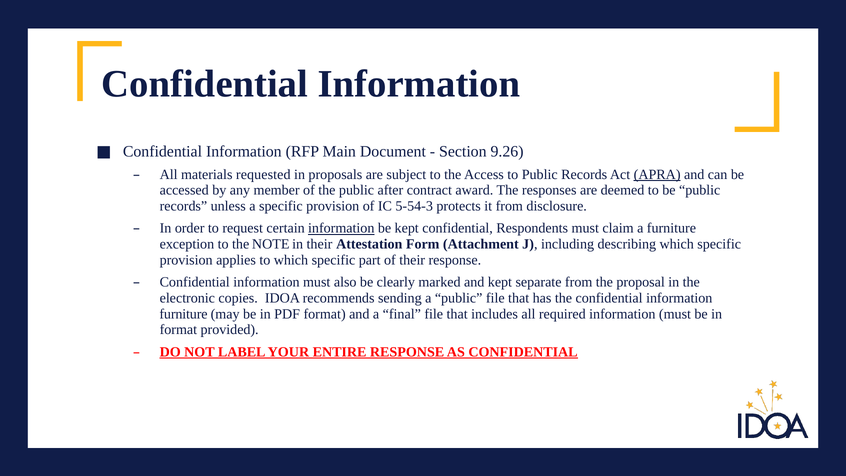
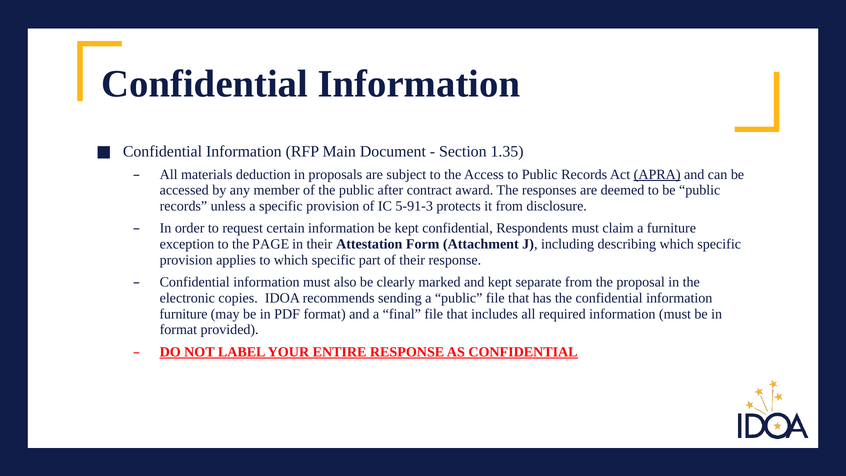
9.26: 9.26 -> 1.35
requested: requested -> deduction
5-54-3: 5-54-3 -> 5-91-3
information at (341, 228) underline: present -> none
NOTE: NOTE -> PAGE
